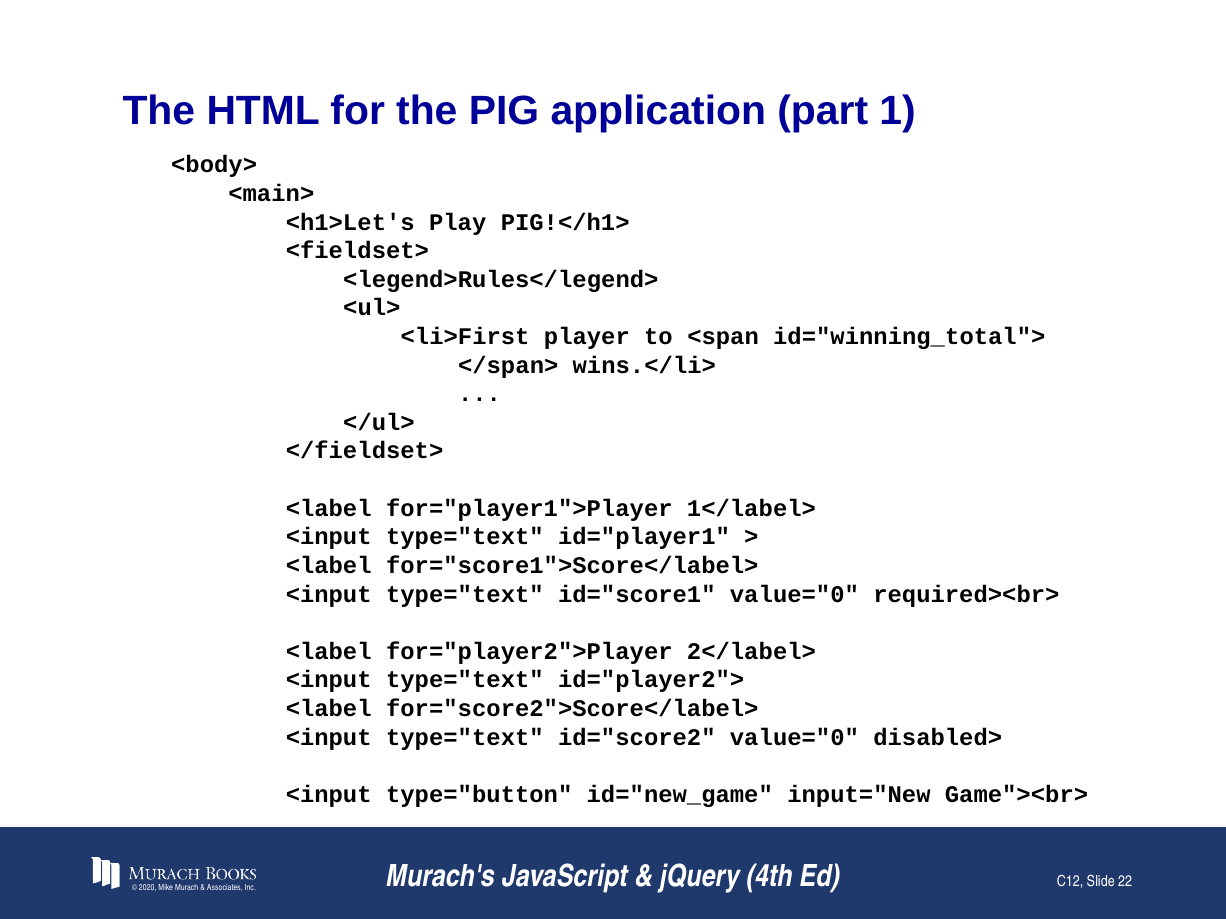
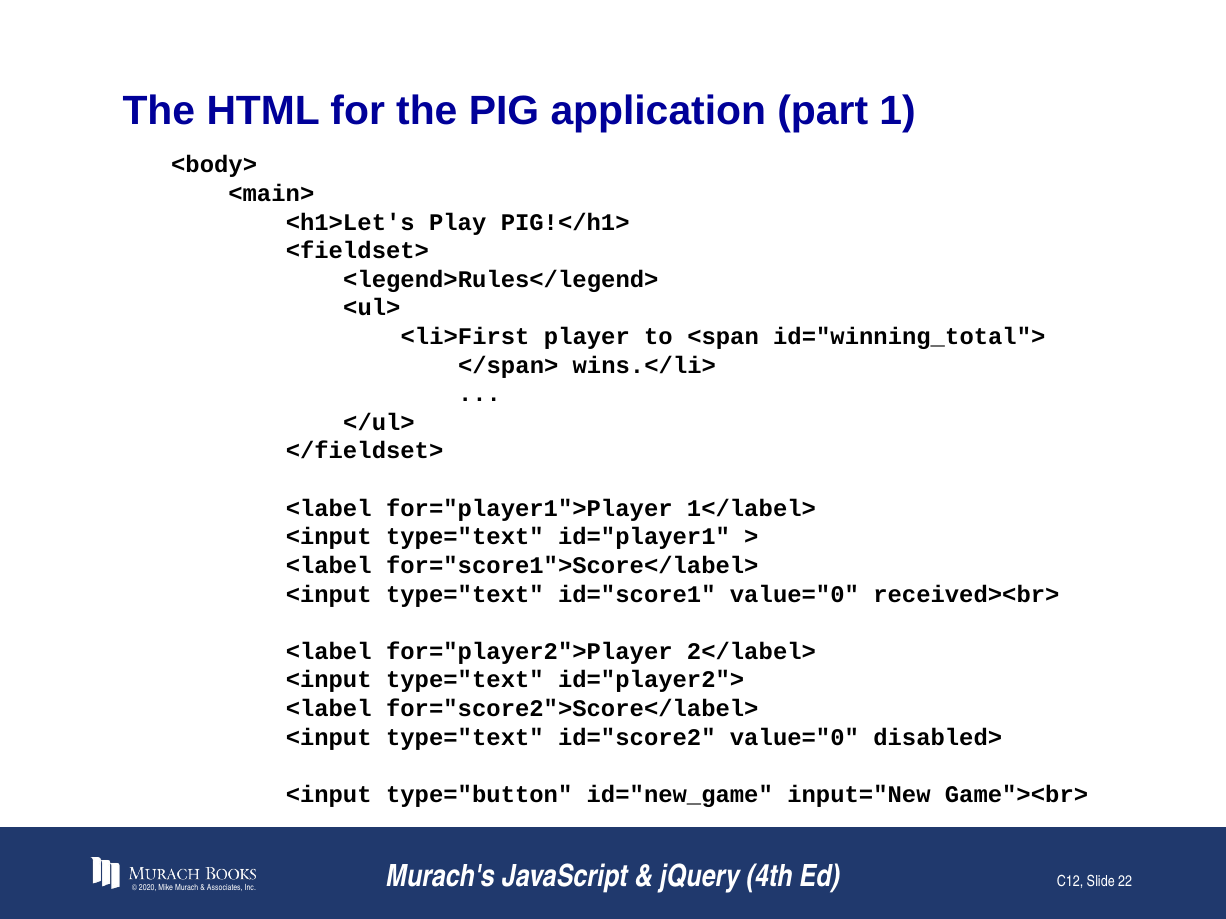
required><br>: required><br> -> received><br>
